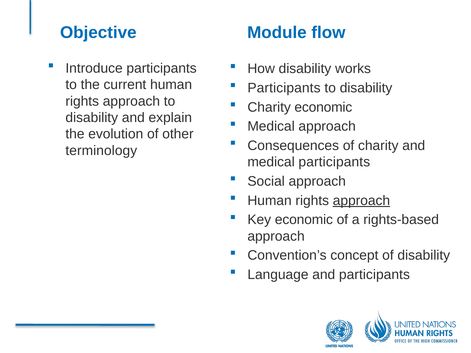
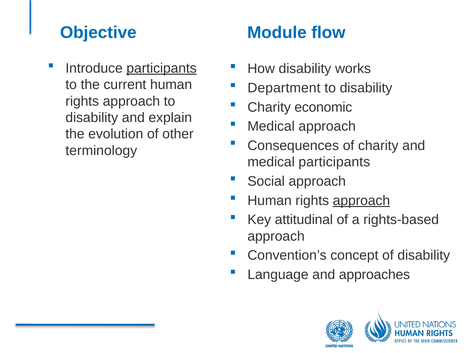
participants at (162, 68) underline: none -> present
Participants at (284, 88): Participants -> Department
Key economic: economic -> attitudinal
and participants: participants -> approaches
